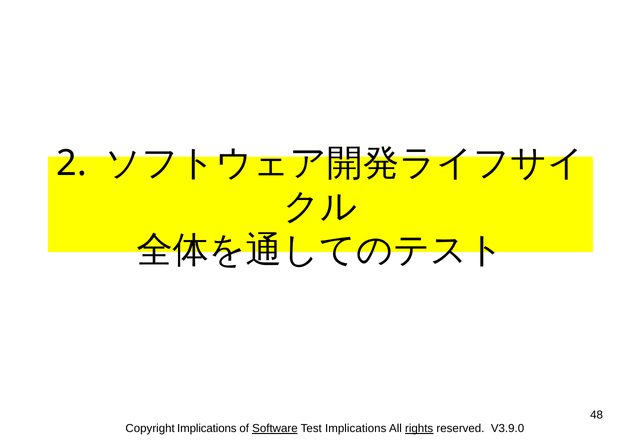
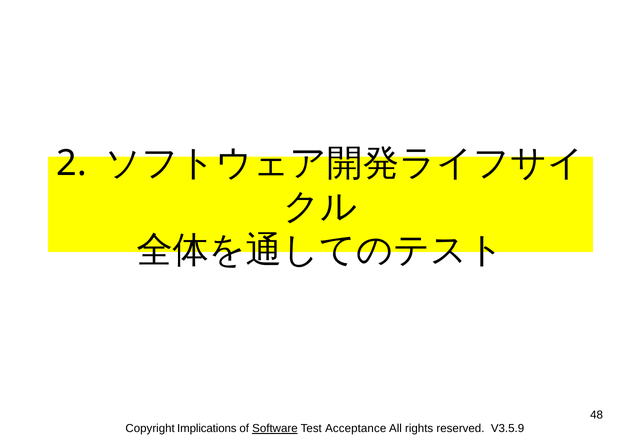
Test Implications: Implications -> Acceptance
rights underline: present -> none
V3.9.0: V3.9.0 -> V3.5.9
